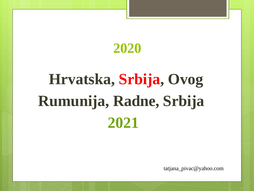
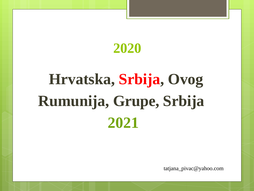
Radne: Radne -> Grupe
